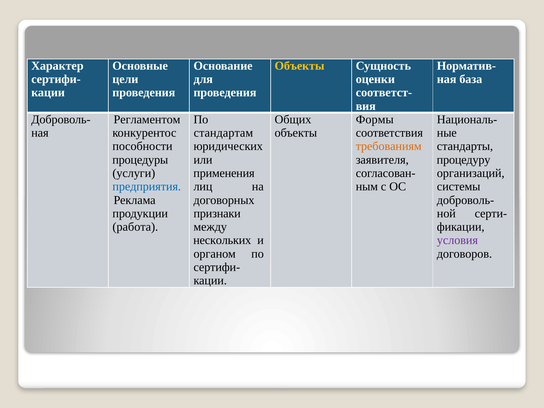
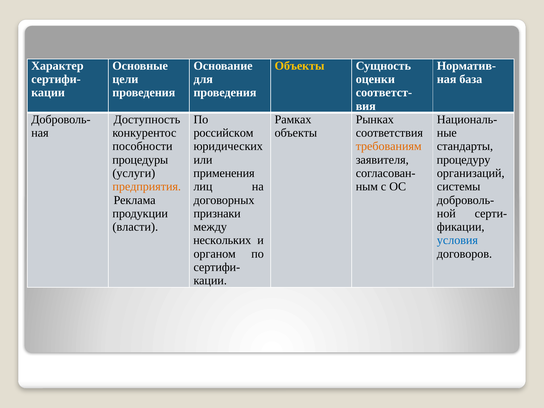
Регламентом: Регламентом -> Доступность
Общих: Общих -> Рамках
Формы: Формы -> Рынках
стандартам: стандартам -> российском
предприятия colour: blue -> orange
работа: работа -> власти
условия colour: purple -> blue
